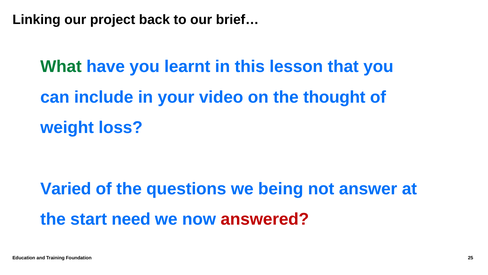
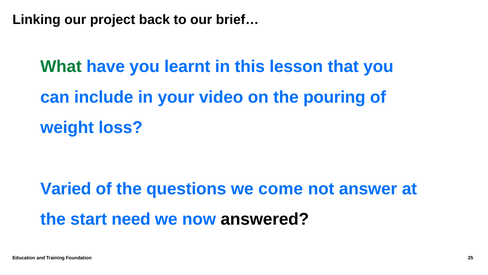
thought: thought -> pouring
being: being -> come
answered colour: red -> black
